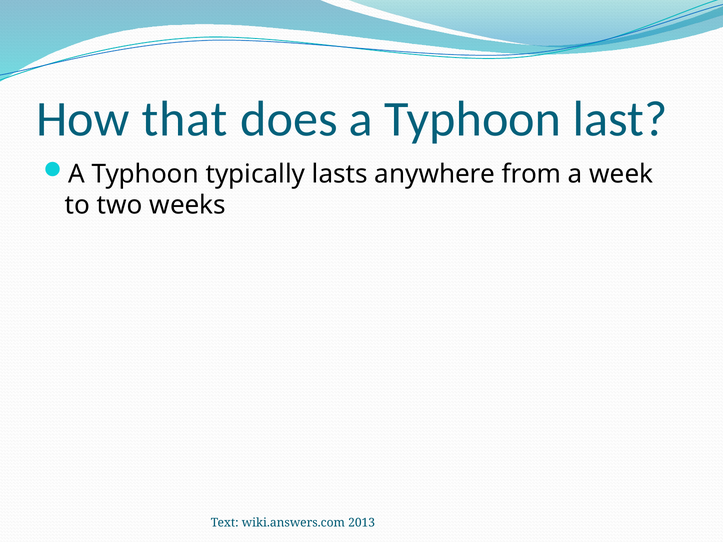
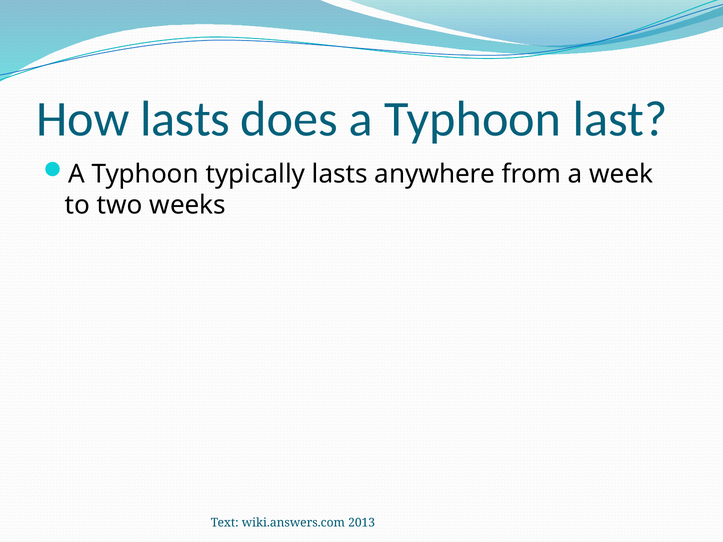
How that: that -> lasts
